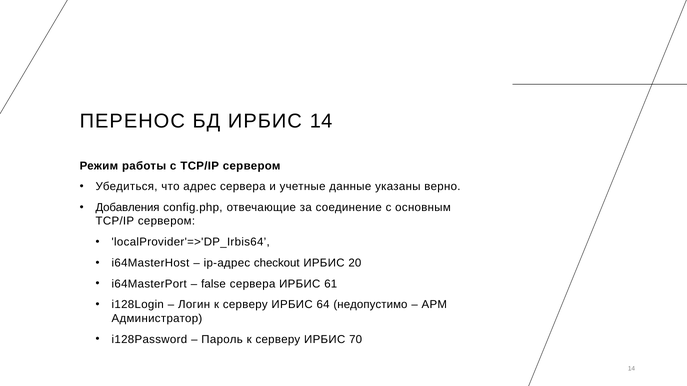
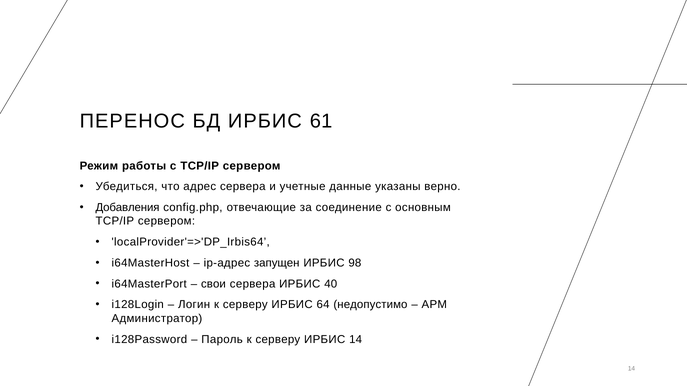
ИРБИС 14: 14 -> 61
checkout: checkout -> запущен
20: 20 -> 98
false: false -> свои
61: 61 -> 40
ИРБИС 70: 70 -> 14
